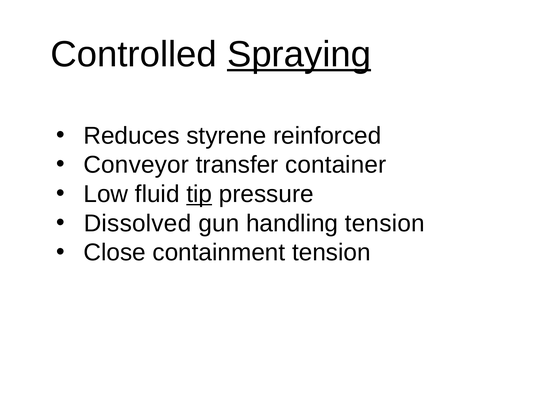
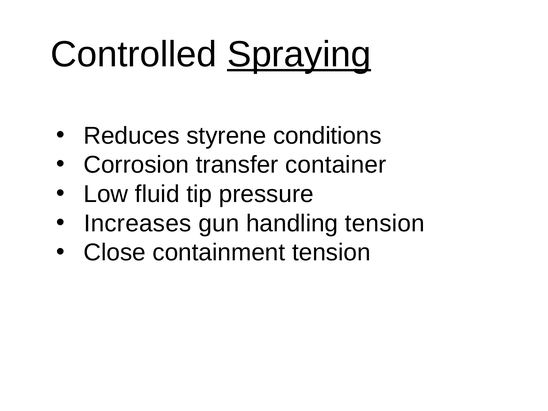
reinforced: reinforced -> conditions
Conveyor: Conveyor -> Corrosion
tip underline: present -> none
Dissolved: Dissolved -> Increases
